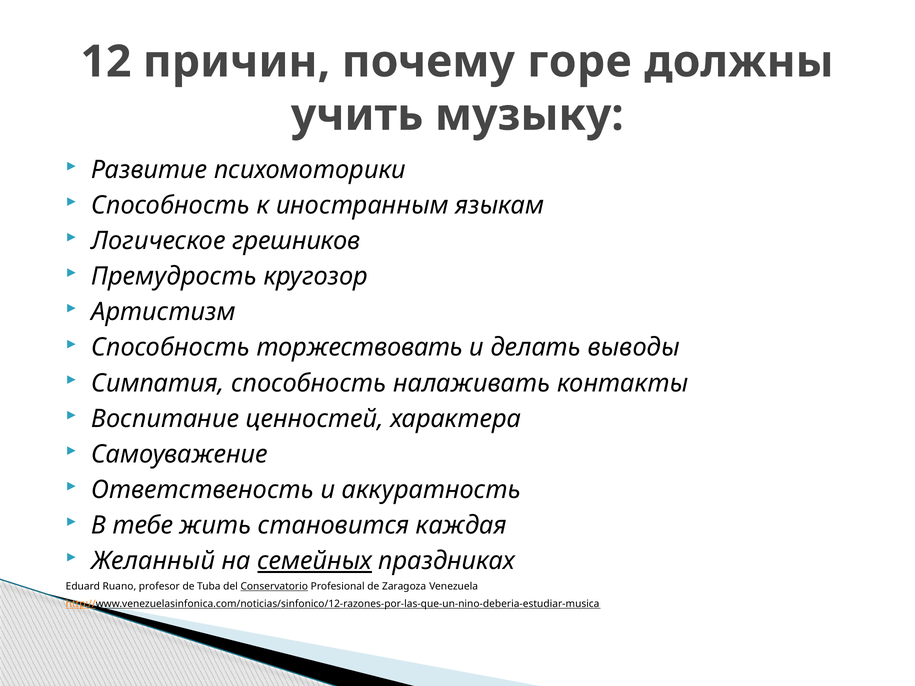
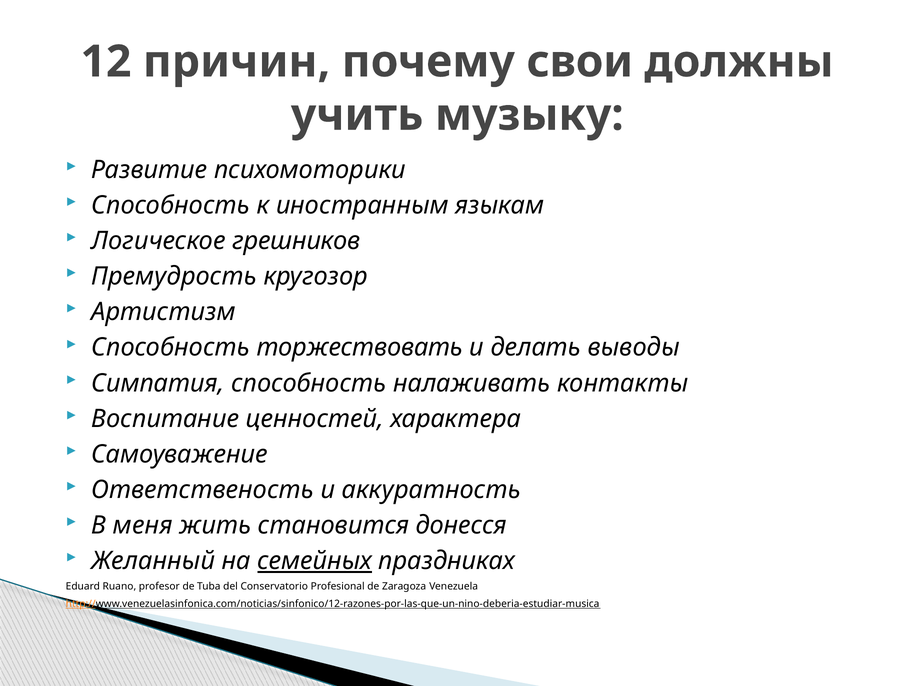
горе: горе -> свои
тебе: тебе -> меня
каждая: каждая -> донесся
Conservatorio underline: present -> none
